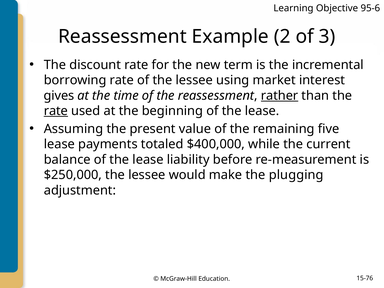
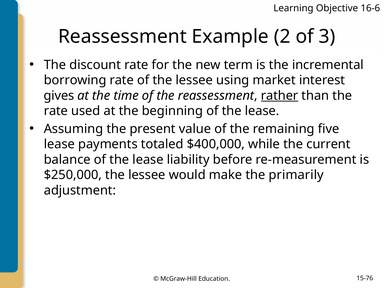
95-6: 95-6 -> 16-6
rate at (56, 111) underline: present -> none
plugging: plugging -> primarily
